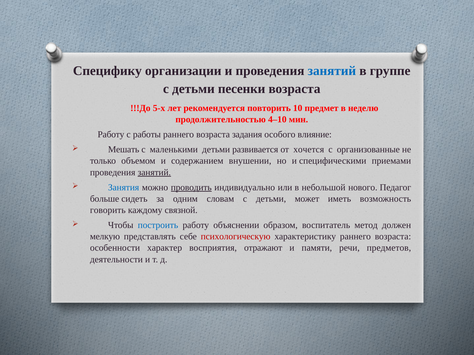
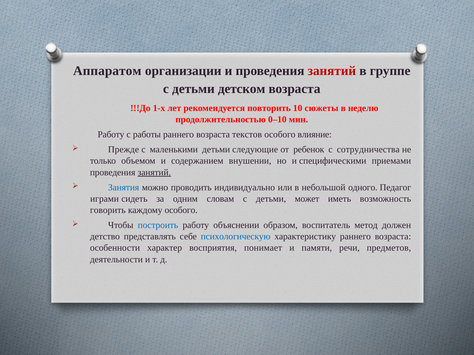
Специфику: Специфику -> Аппаратом
занятий at (332, 71) colour: blue -> red
песенки: песенки -> детском
5-х: 5-х -> 1-х
предмет: предмет -> сюжеты
4–10: 4–10 -> 0–10
задания: задания -> текстов
Мешать: Мешать -> Прежде
развивается: развивается -> следующие
хочется: хочется -> ребенок
организованные: организованные -> сотрудничества
проводить underline: present -> none
нового: нового -> одного
больше: больше -> играми
каждому связной: связной -> особого
мелкую: мелкую -> детство
психологическую colour: red -> blue
отражают: отражают -> понимает
